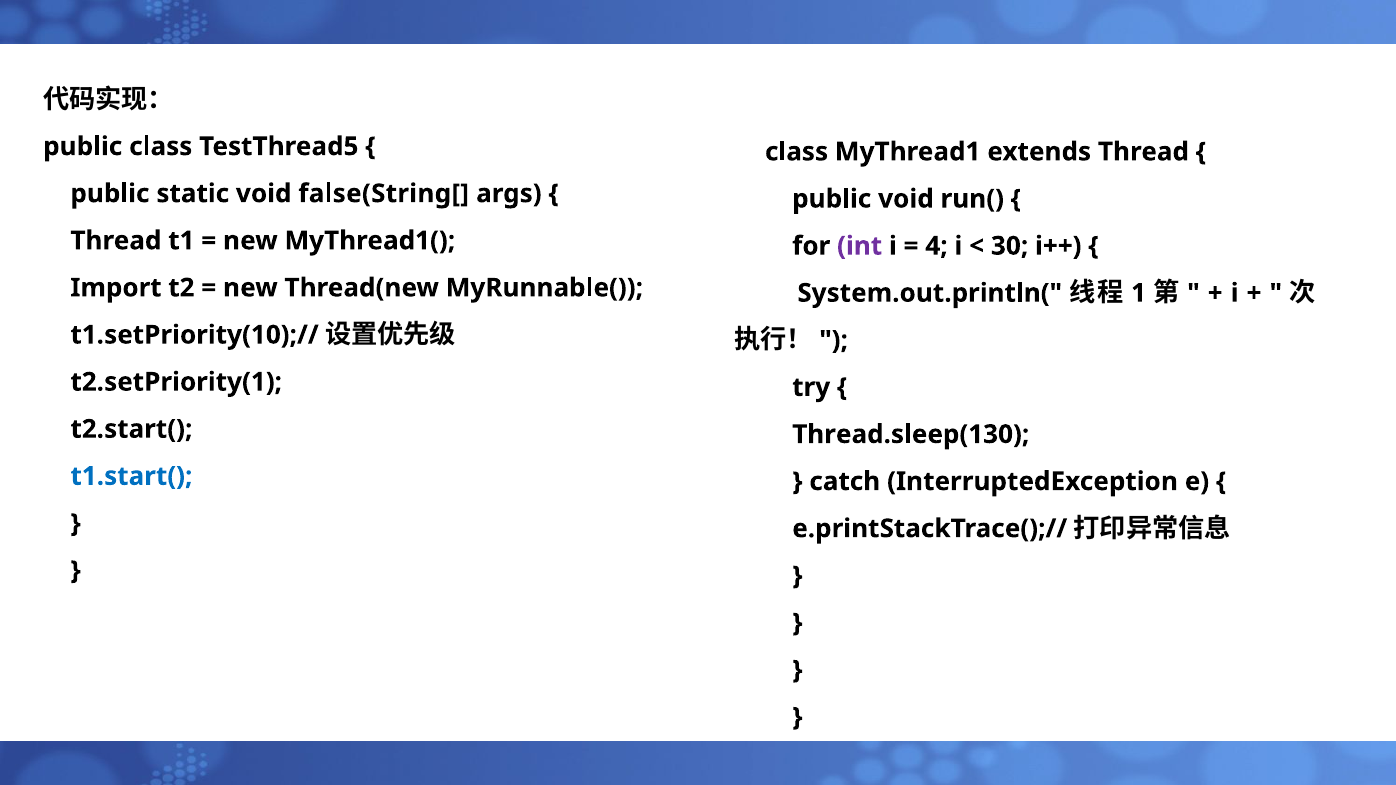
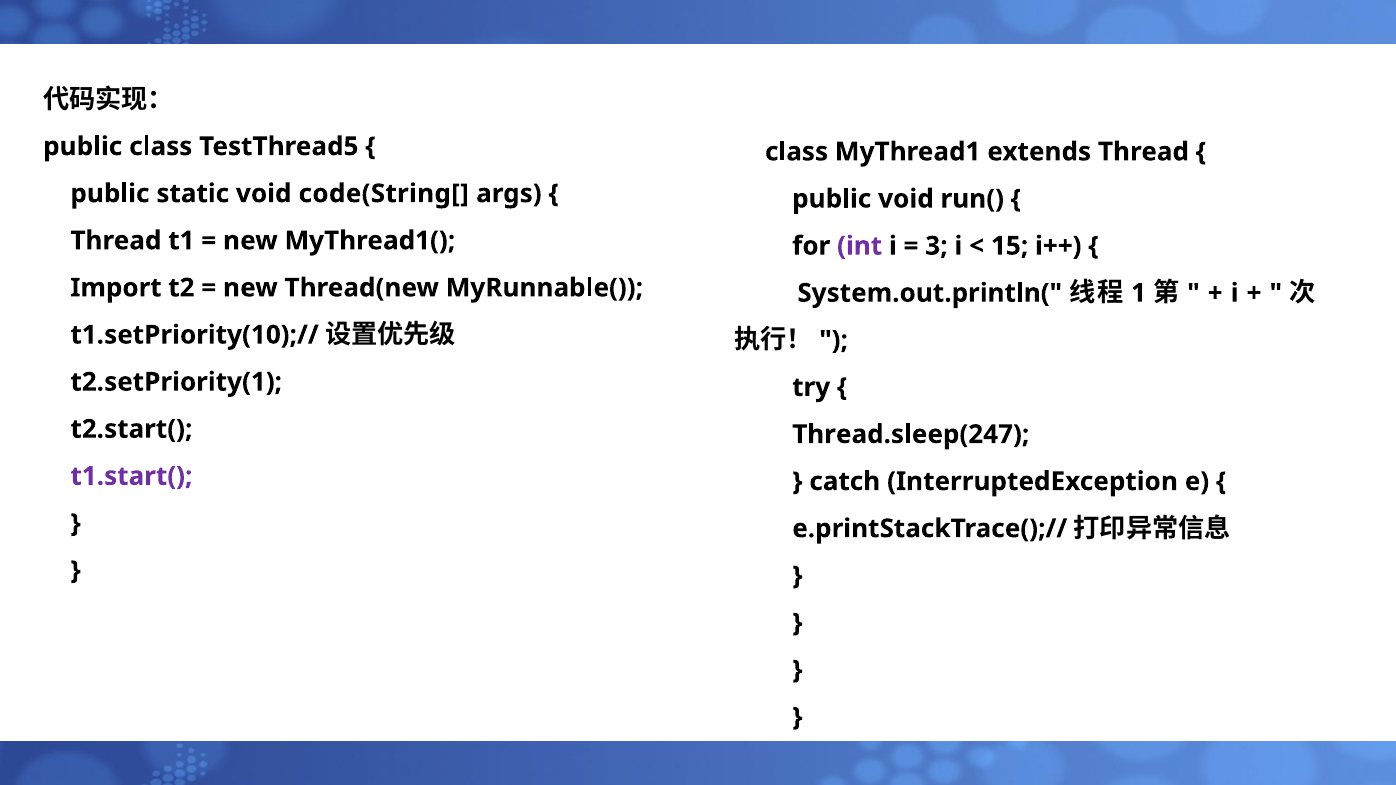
false(String[: false(String[ -> code(String[
4: 4 -> 3
30: 30 -> 15
Thread.sleep(130: Thread.sleep(130 -> Thread.sleep(247
t1.start( colour: blue -> purple
